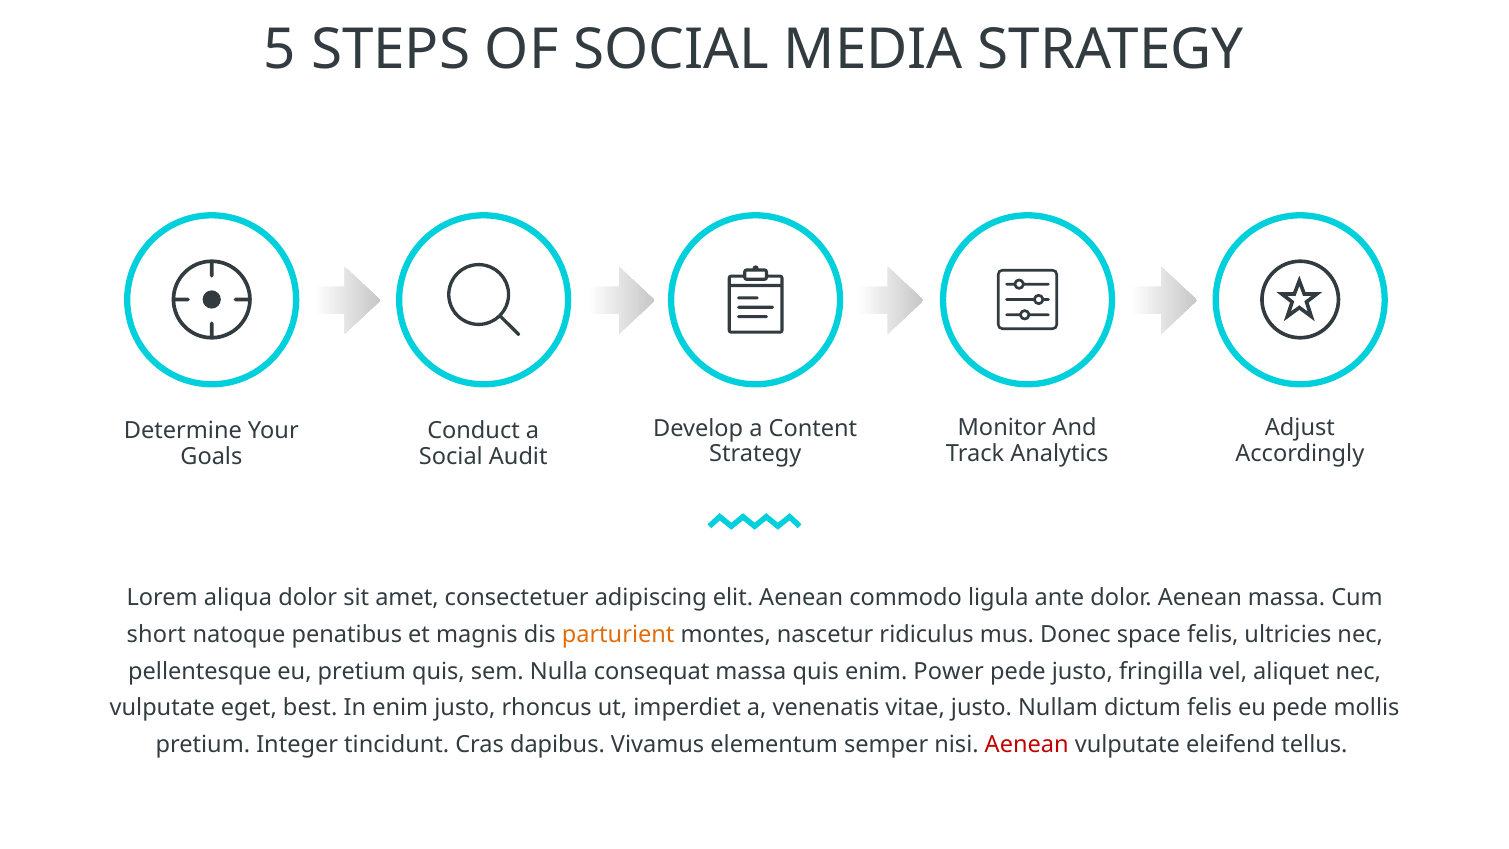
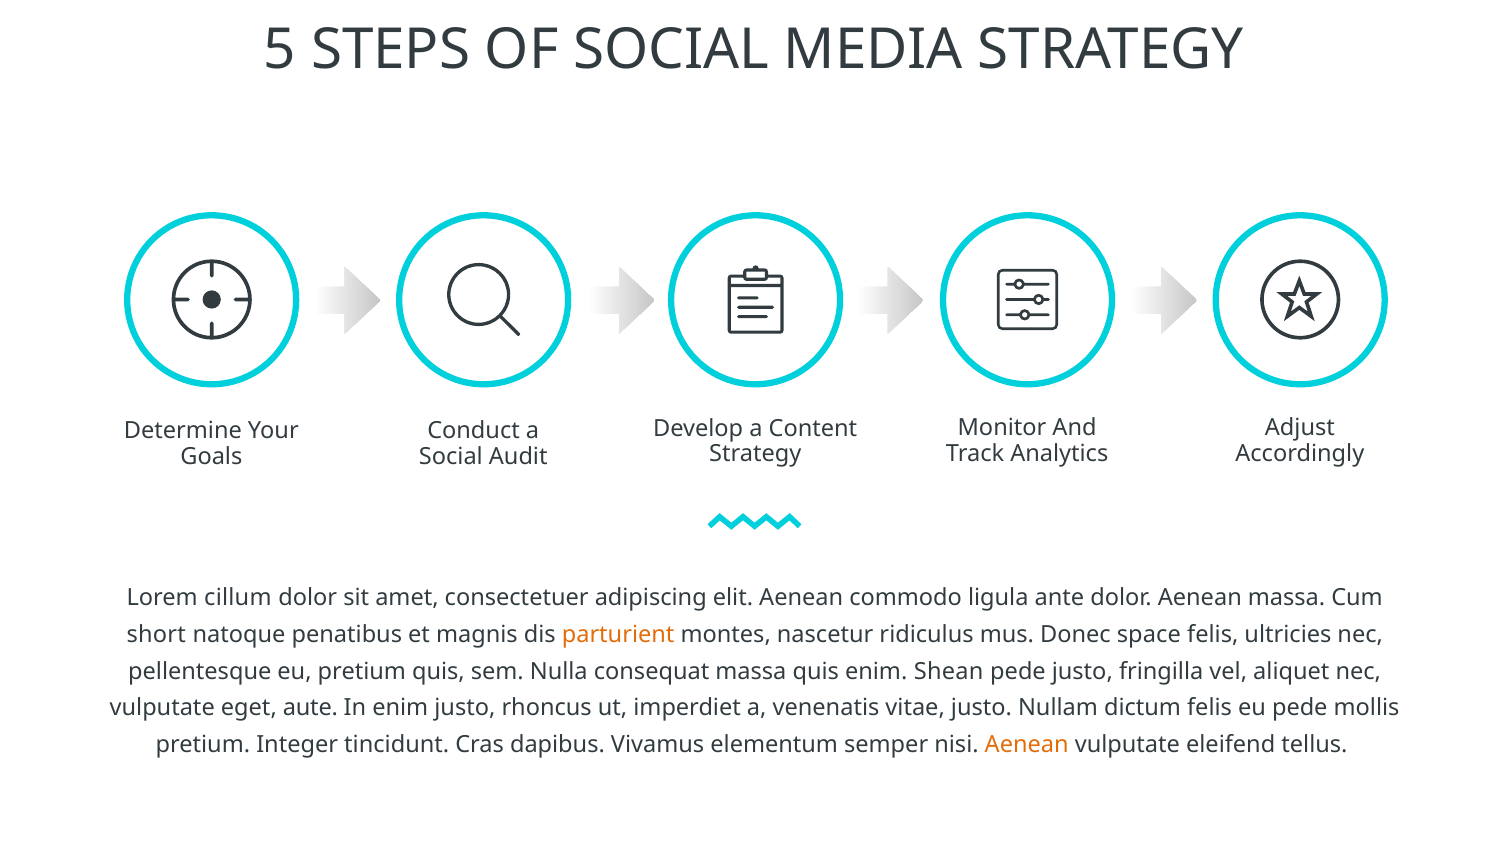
aliqua: aliqua -> cillum
Power: Power -> Shean
best: best -> aute
Aenean at (1027, 745) colour: red -> orange
